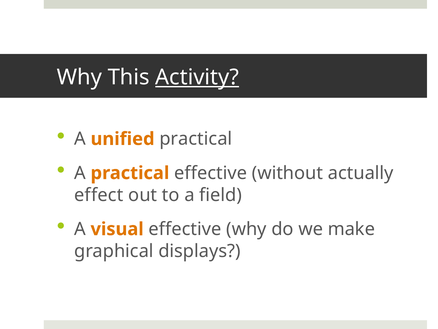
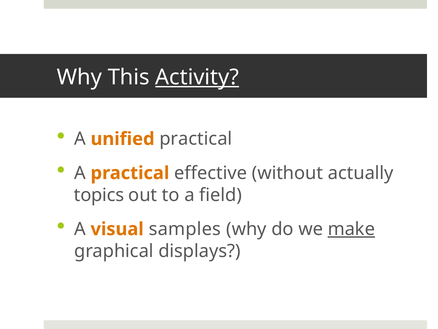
effect: effect -> topics
visual effective: effective -> samples
make underline: none -> present
